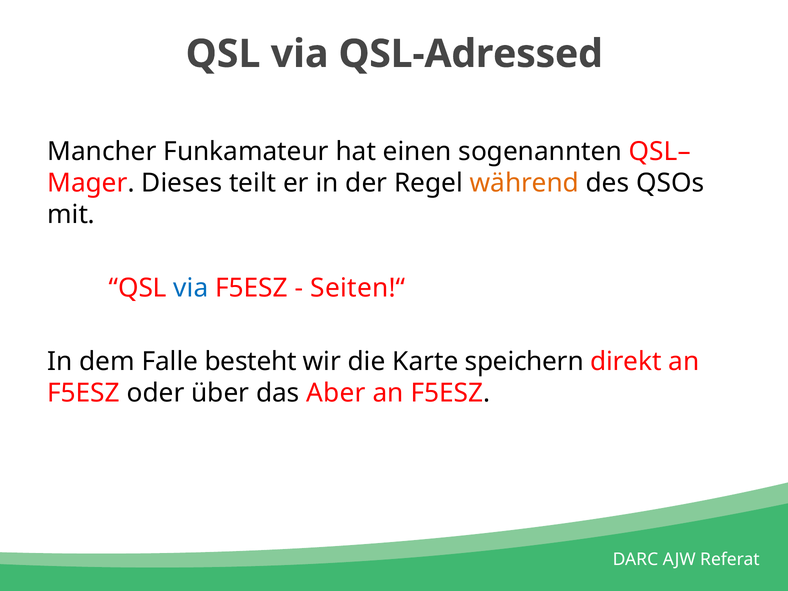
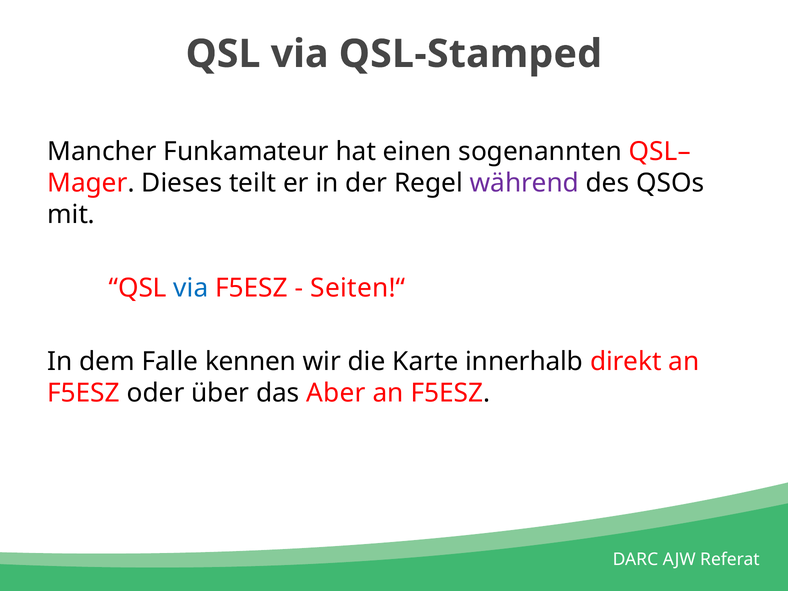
QSL-Adressed: QSL-Adressed -> QSL-Stamped
während colour: orange -> purple
besteht: besteht -> kennen
speichern: speichern -> innerhalb
